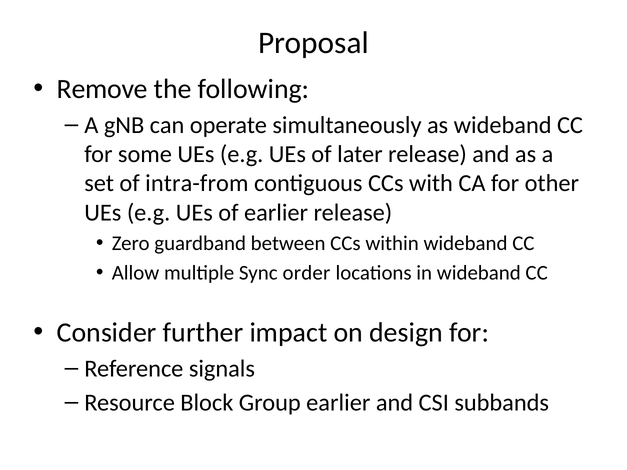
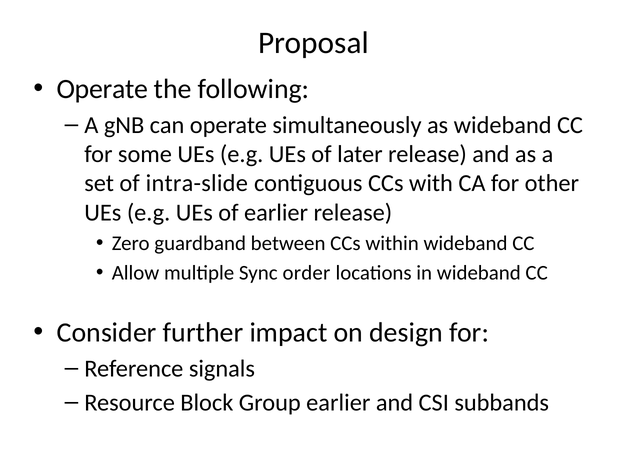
Remove at (102, 89): Remove -> Operate
intra-from: intra-from -> intra-slide
